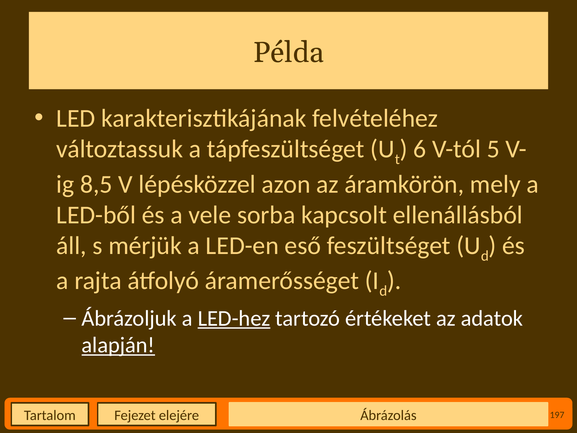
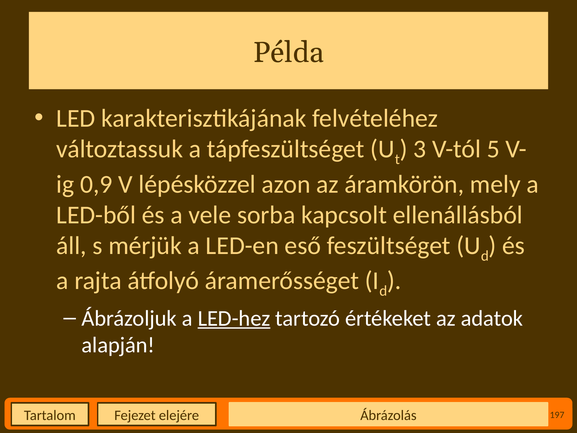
6: 6 -> 3
8,5: 8,5 -> 0,9
alapján underline: present -> none
